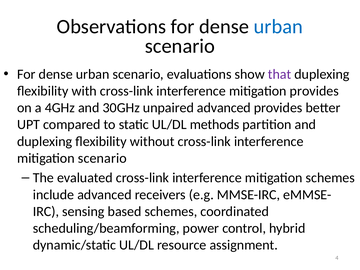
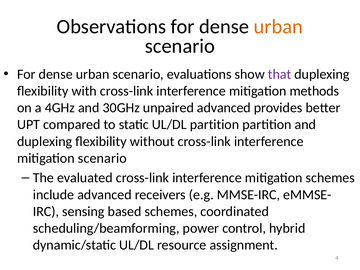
urban at (278, 27) colour: blue -> orange
mitigation provides: provides -> methods
UL/DL methods: methods -> partition
